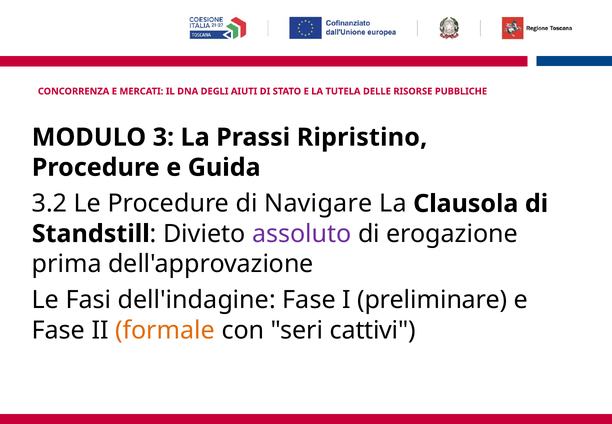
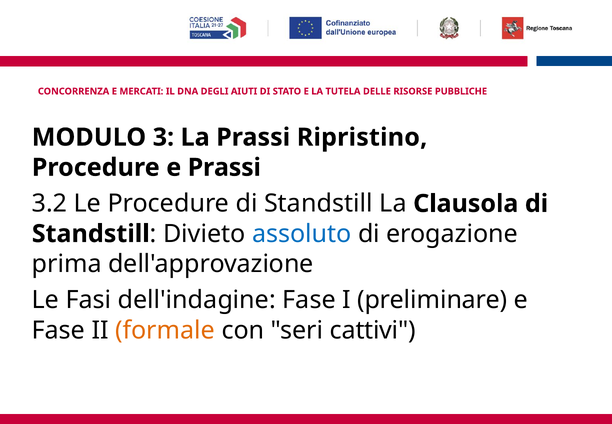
e Guida: Guida -> Prassi
Procedure di Navigare: Navigare -> Standstill
assoluto colour: purple -> blue
